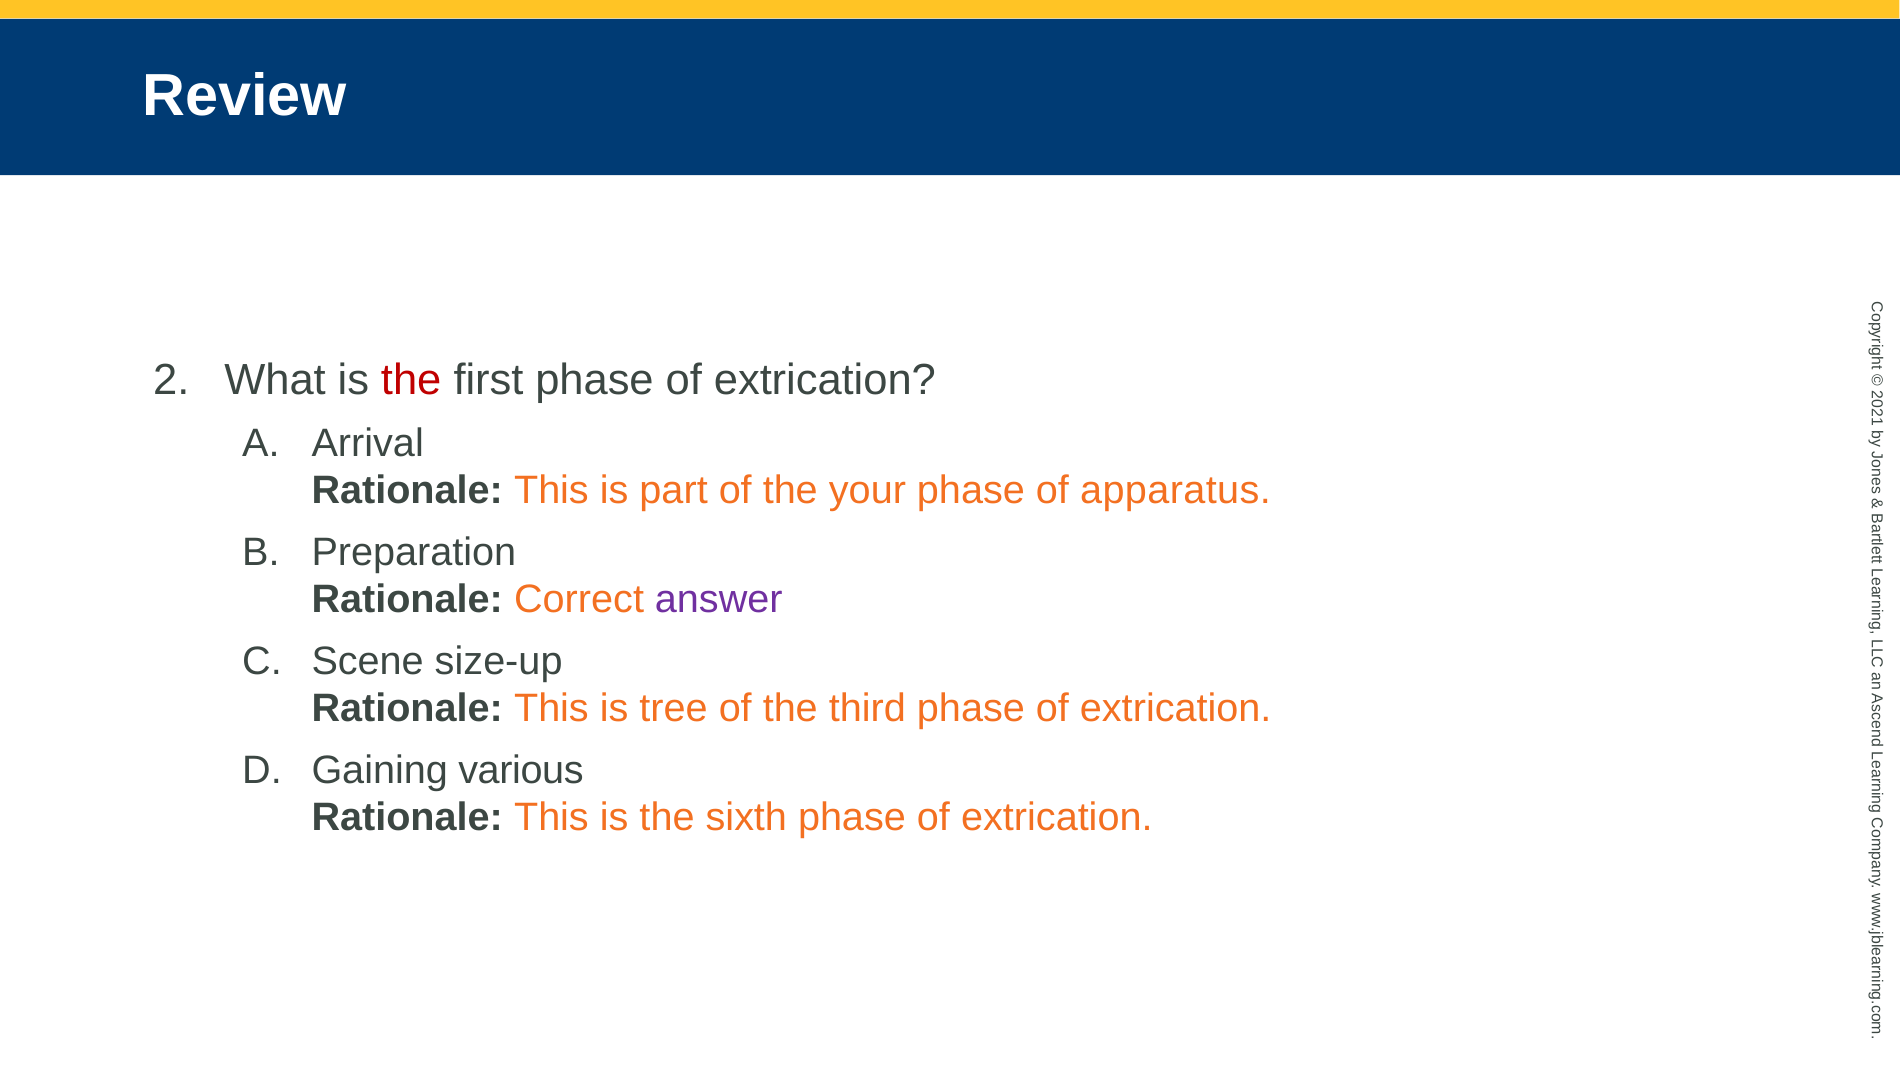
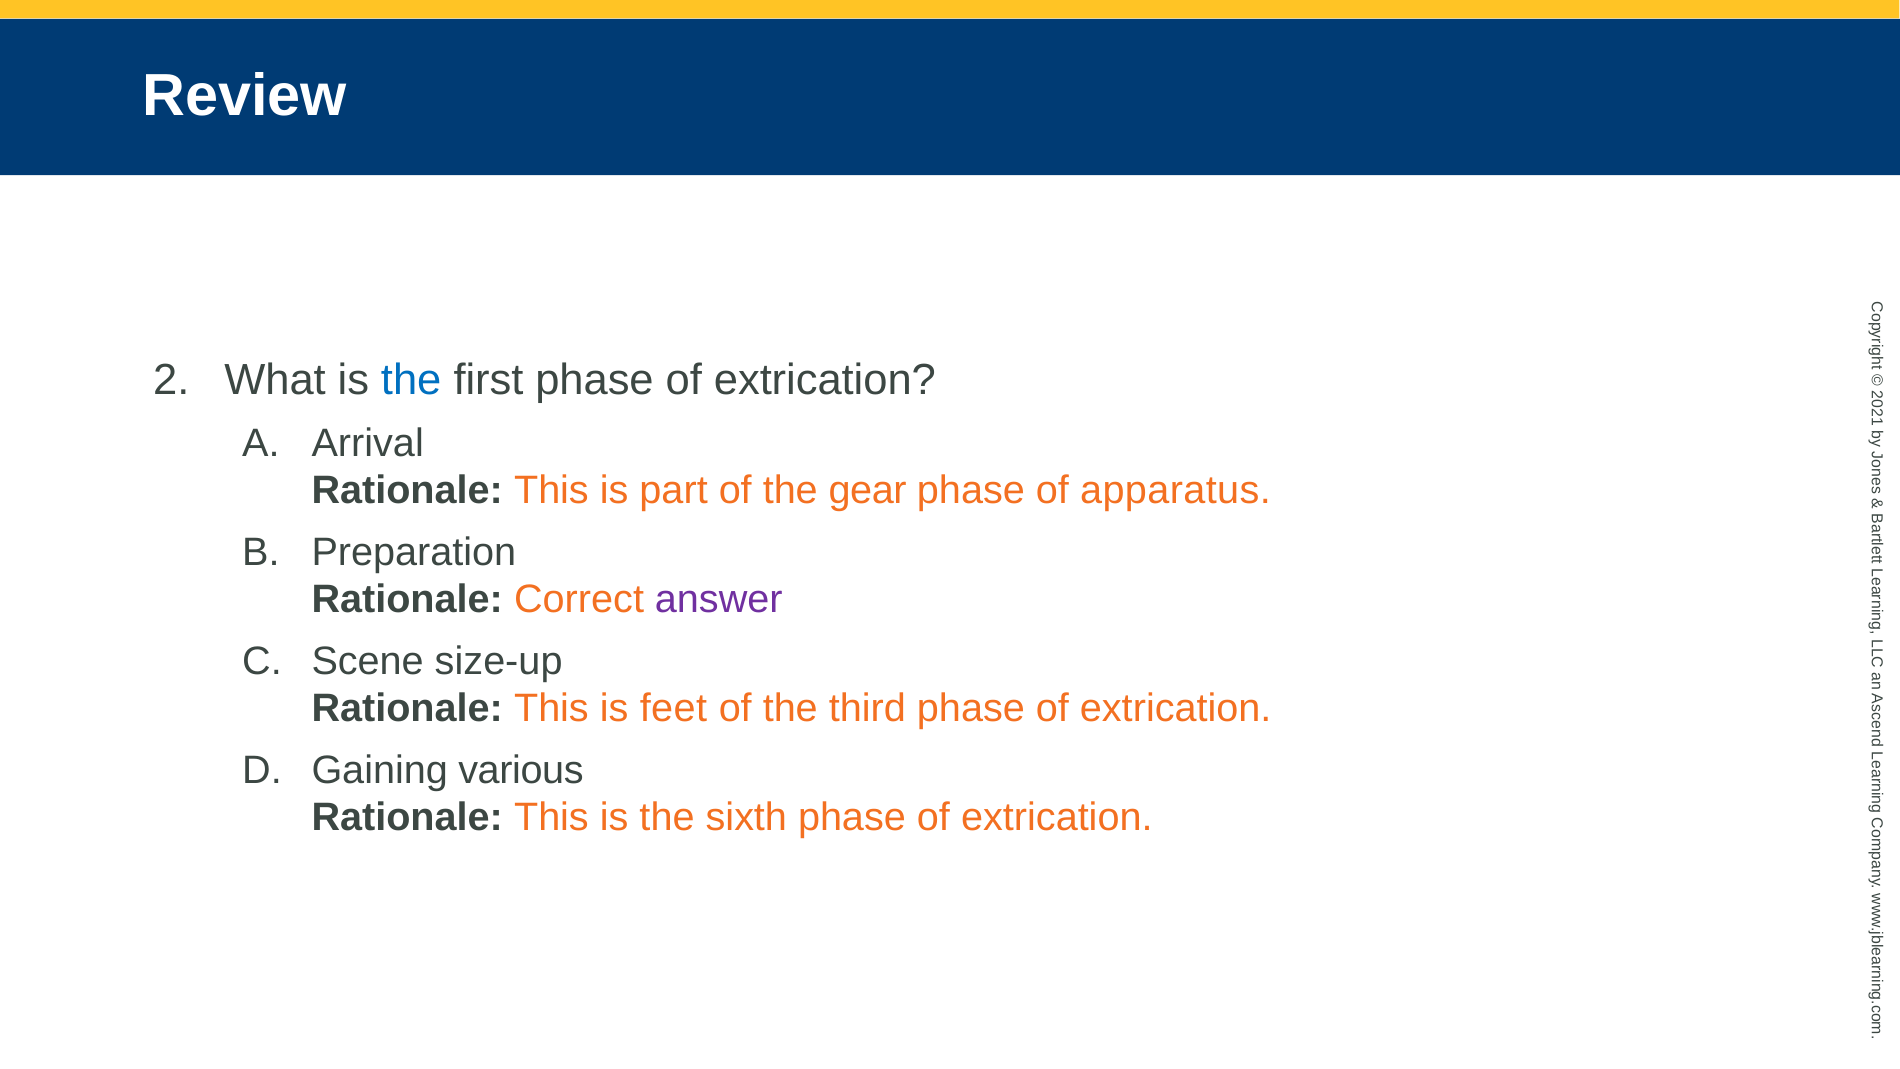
the at (411, 380) colour: red -> blue
your: your -> gear
tree: tree -> feet
